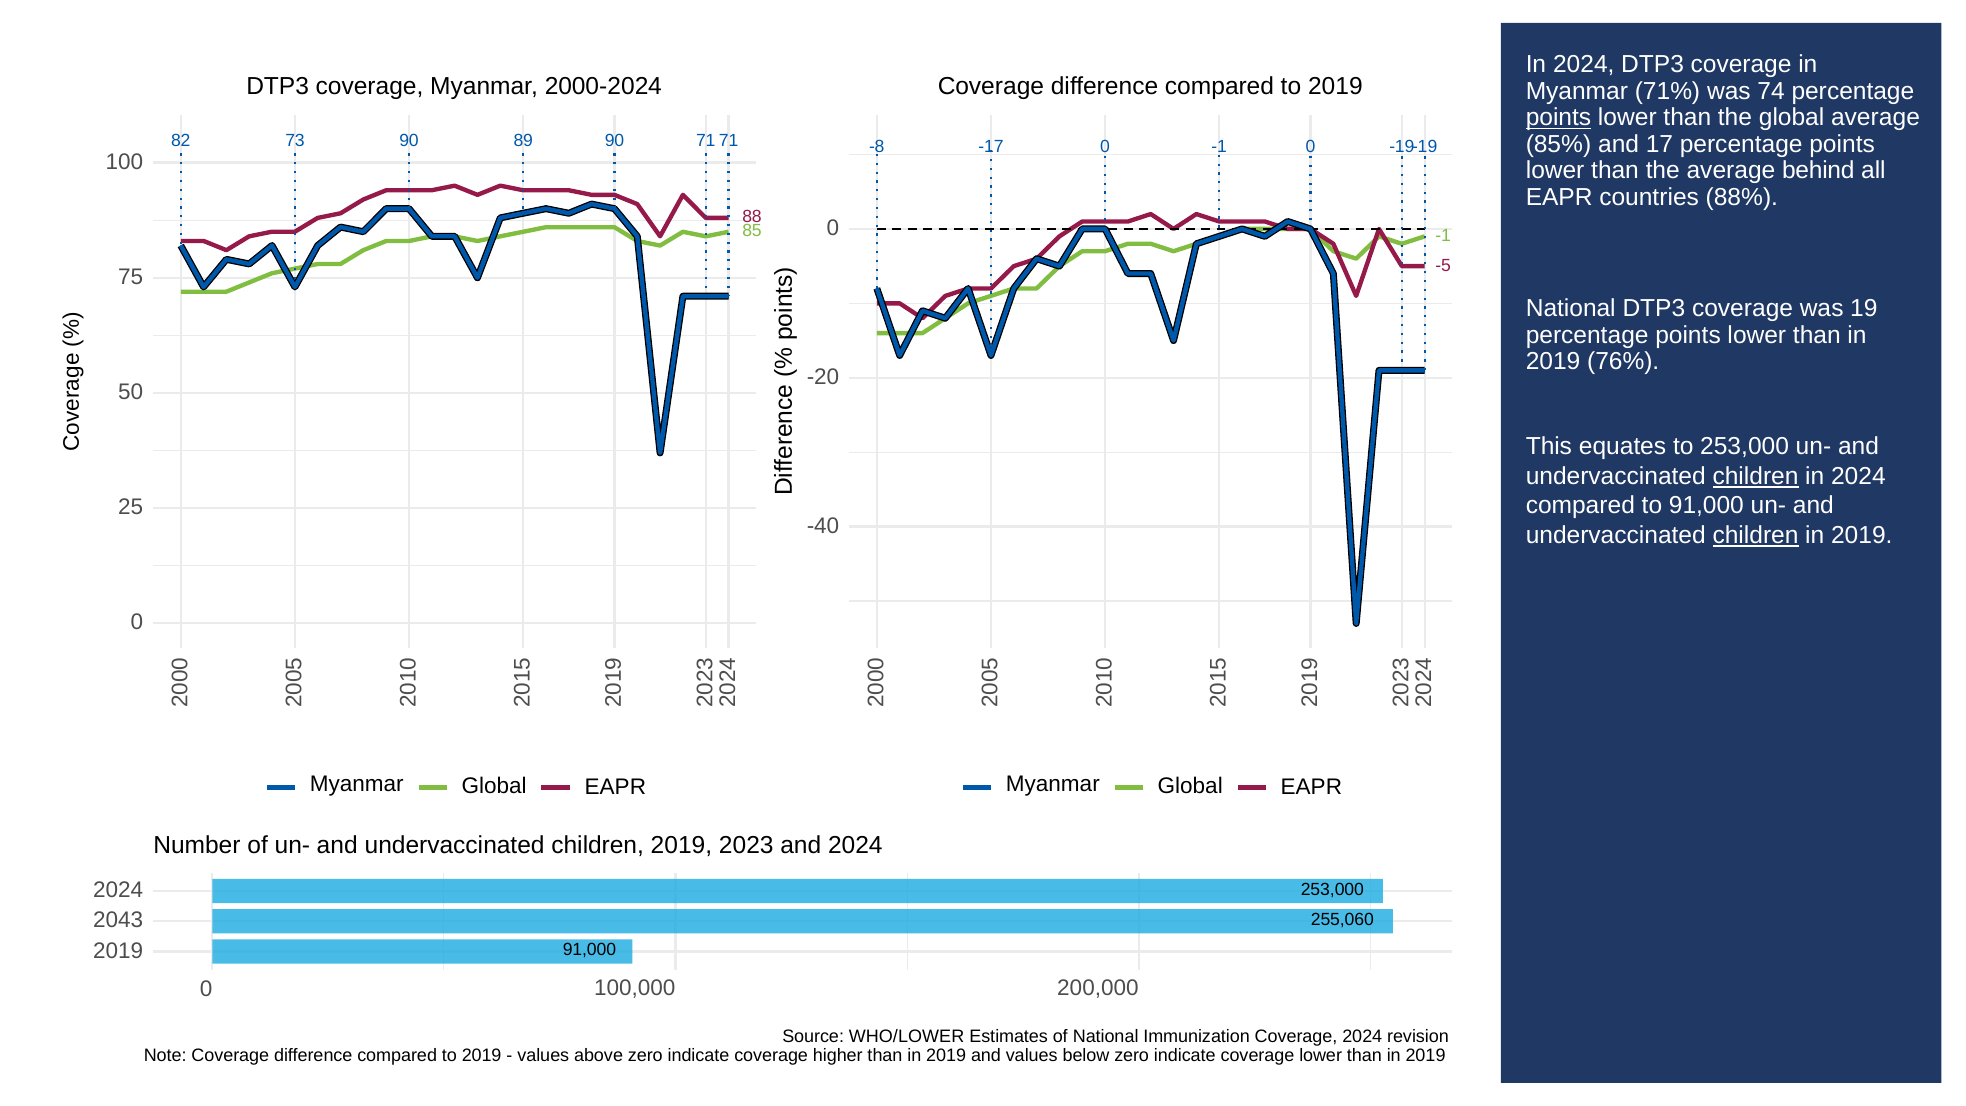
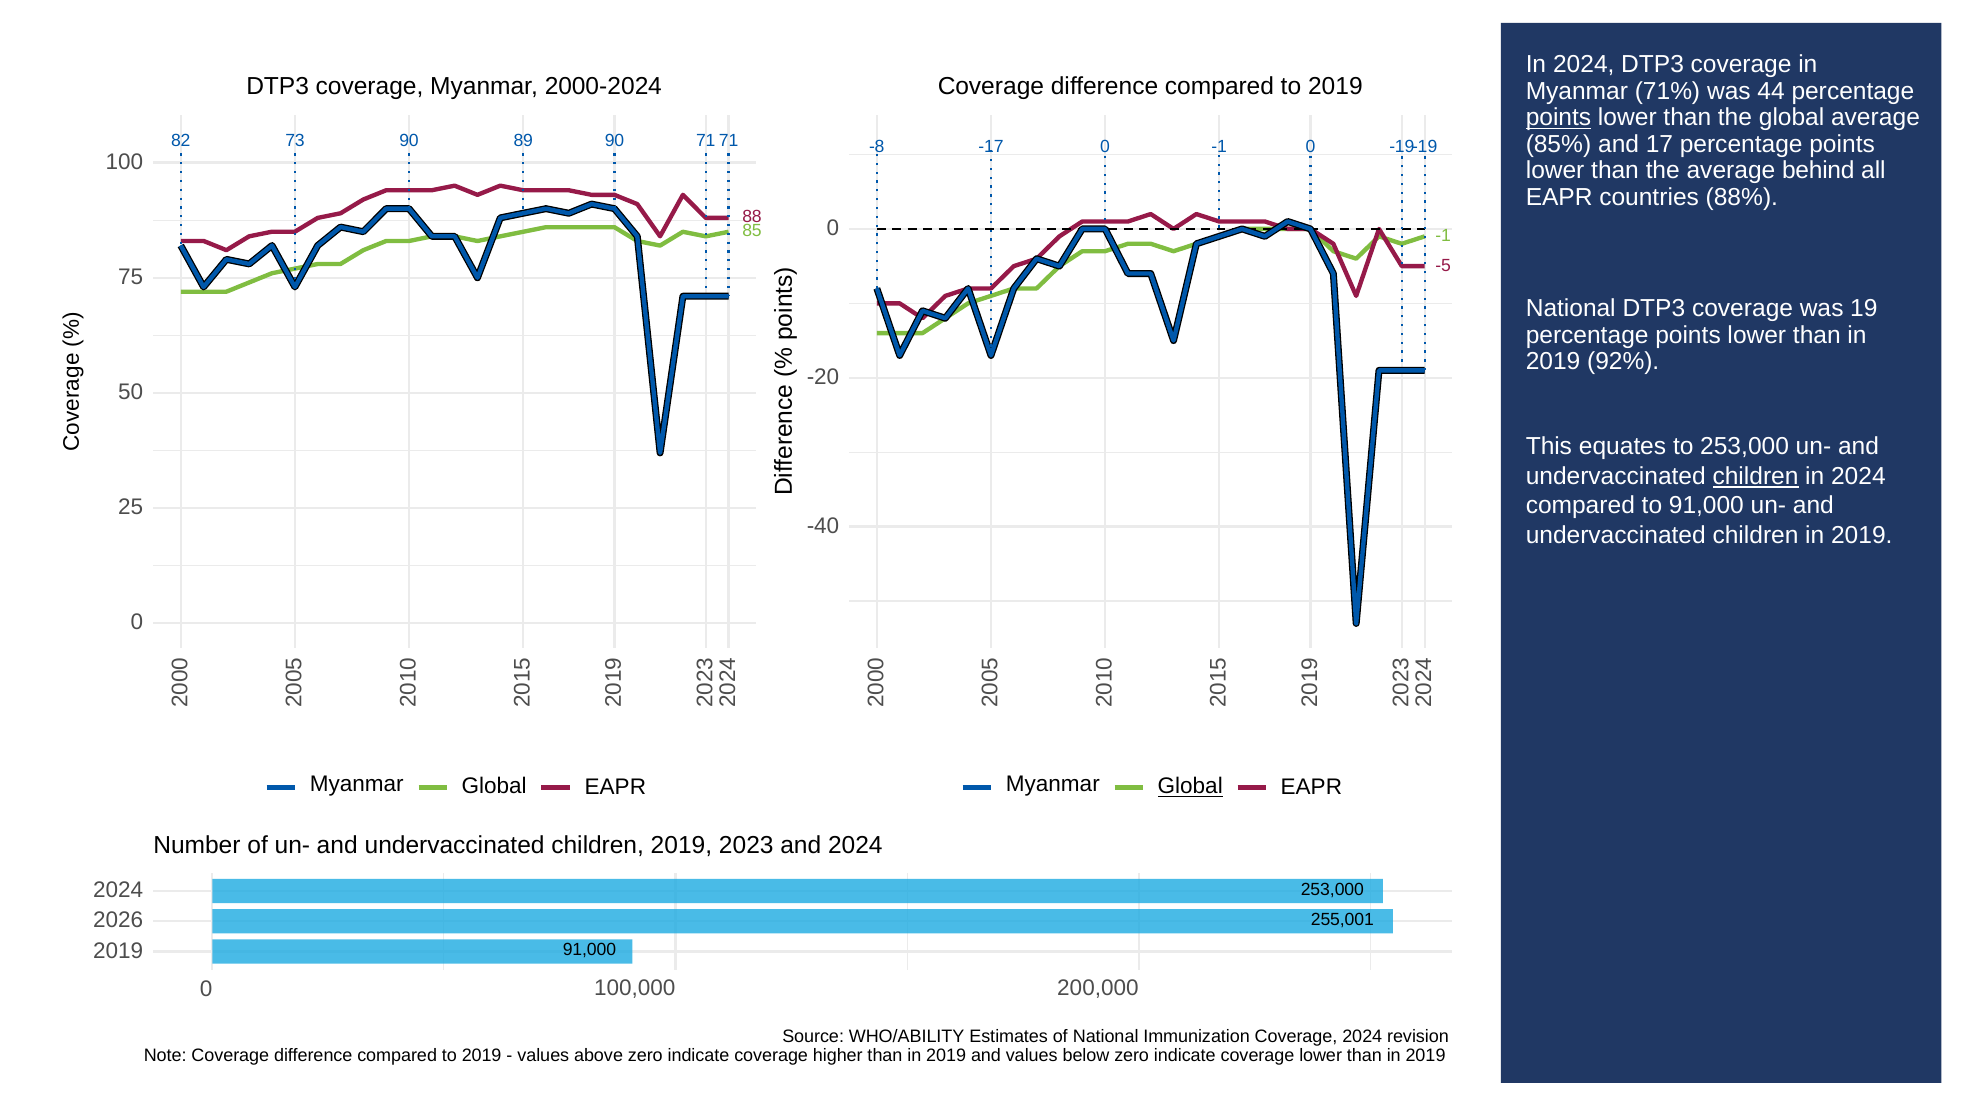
74: 74 -> 44
76%: 76% -> 92%
children at (1756, 535) underline: present -> none
Global at (1190, 786) underline: none -> present
2043: 2043 -> 2026
255,060: 255,060 -> 255,001
WHO/LOWER: WHO/LOWER -> WHO/ABILITY
